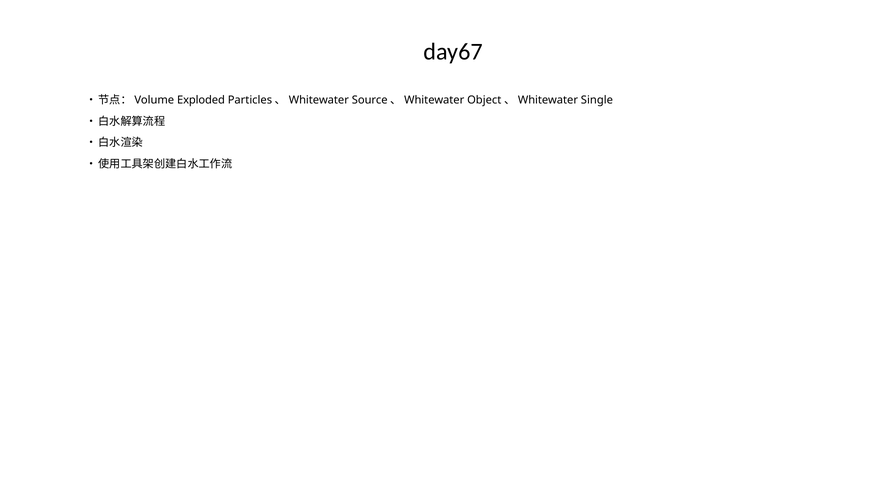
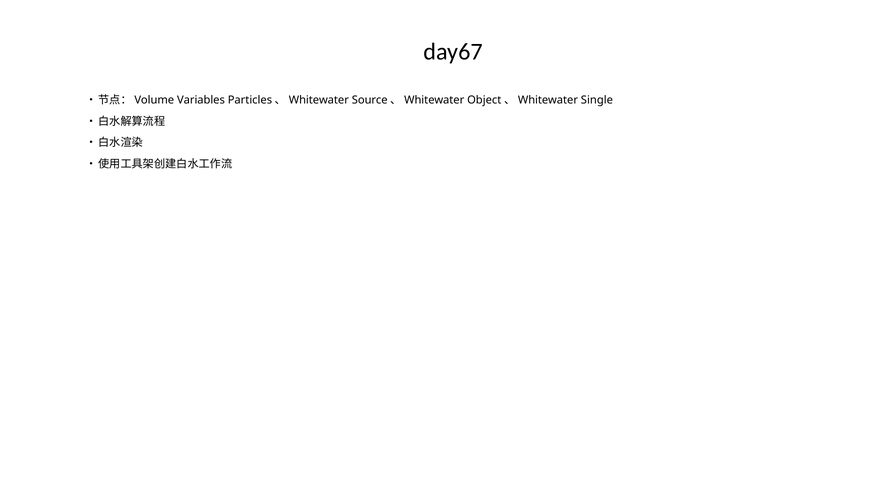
Exploded: Exploded -> Variables
